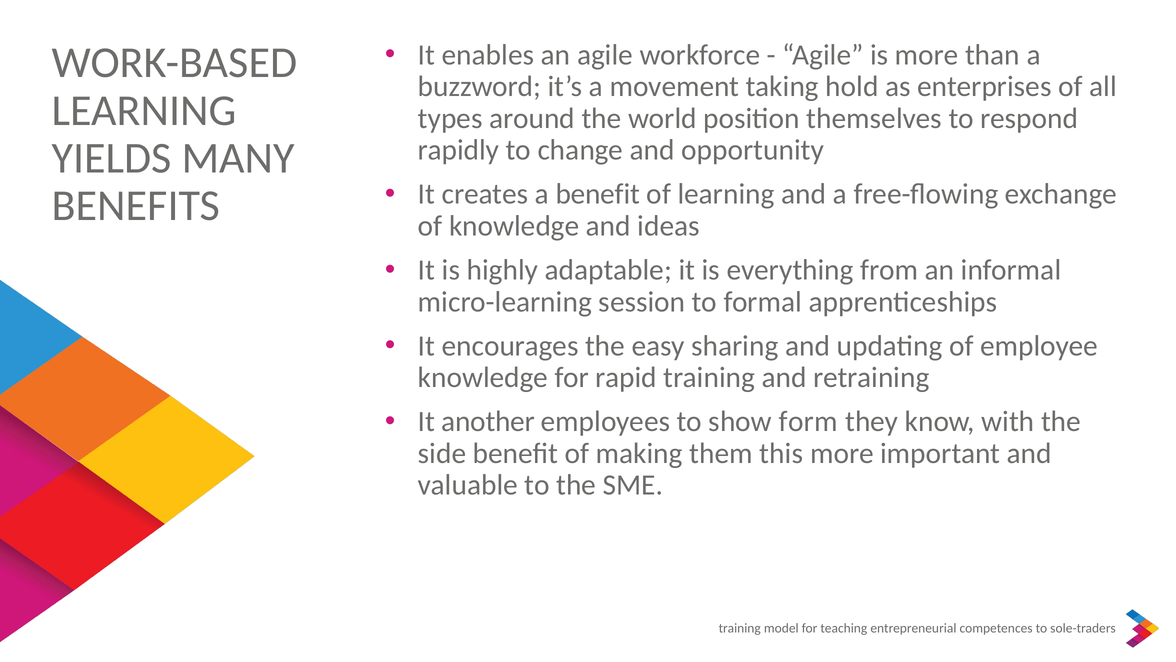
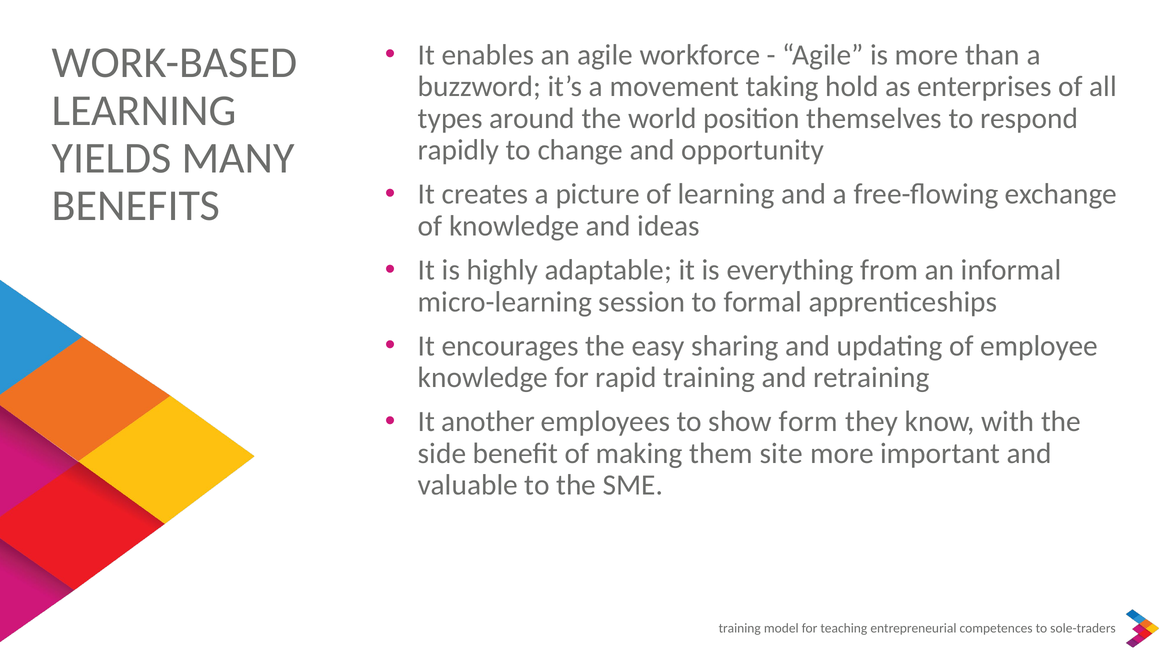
a benefit: benefit -> picture
this: this -> site
